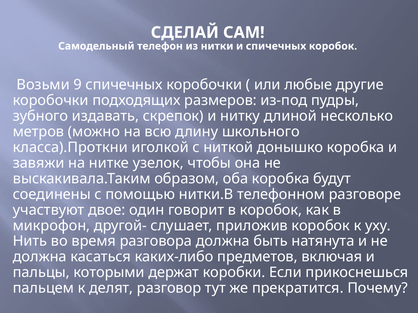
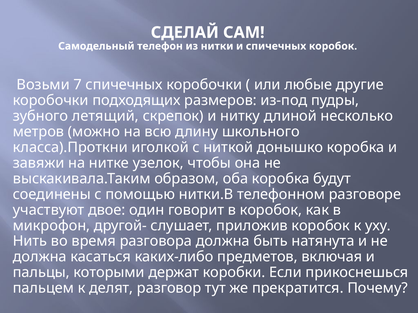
9: 9 -> 7
издавать: издавать -> летящий
